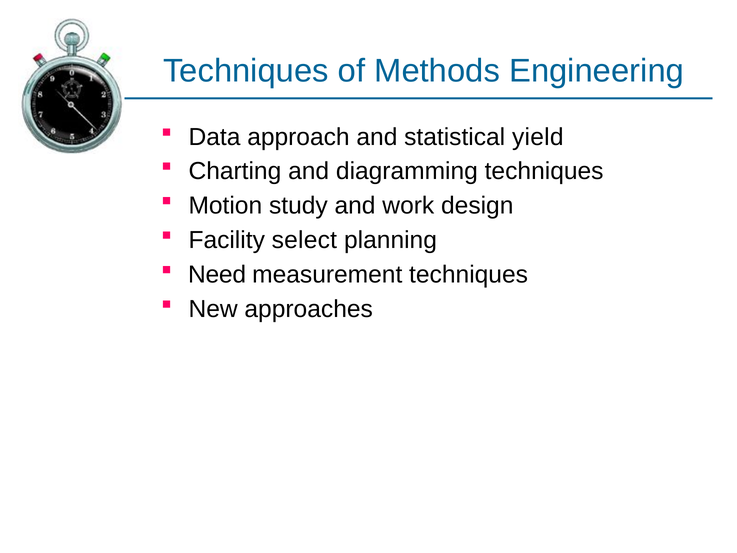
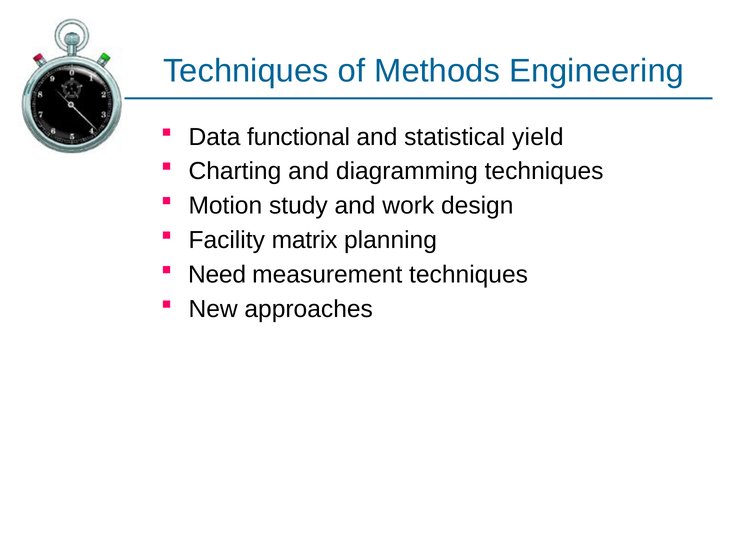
approach: approach -> functional
select: select -> matrix
